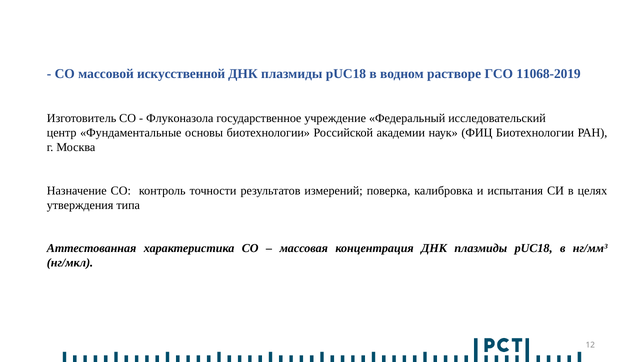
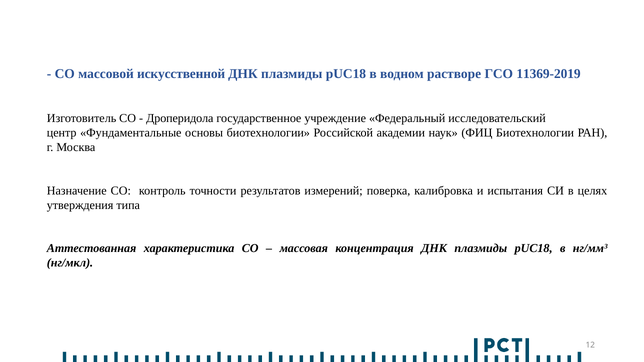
11068-2019: 11068-2019 -> 11369-2019
Флуконазола: Флуконазола -> Дроперидола
